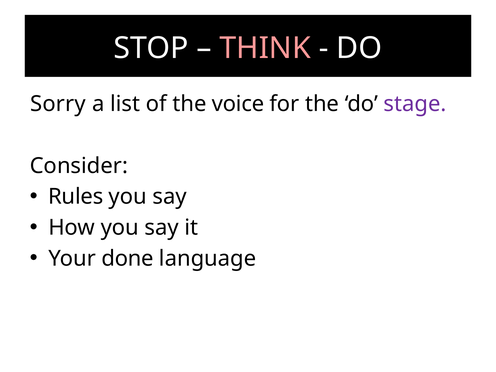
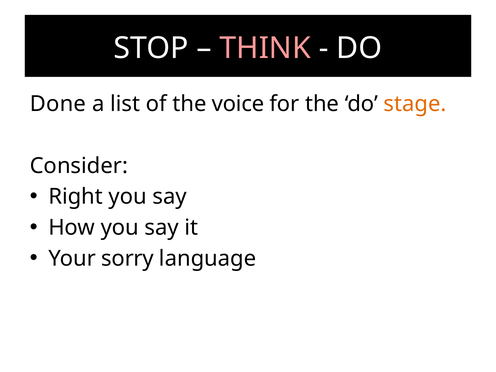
Sorry: Sorry -> Done
stage colour: purple -> orange
Rules: Rules -> Right
done: done -> sorry
